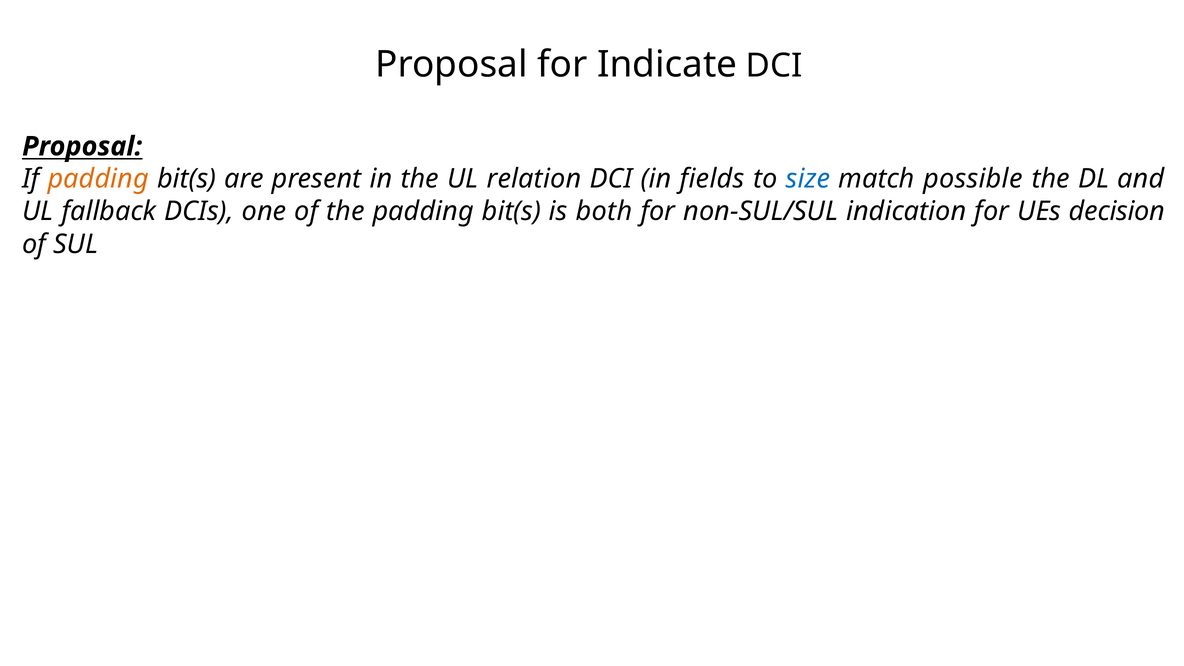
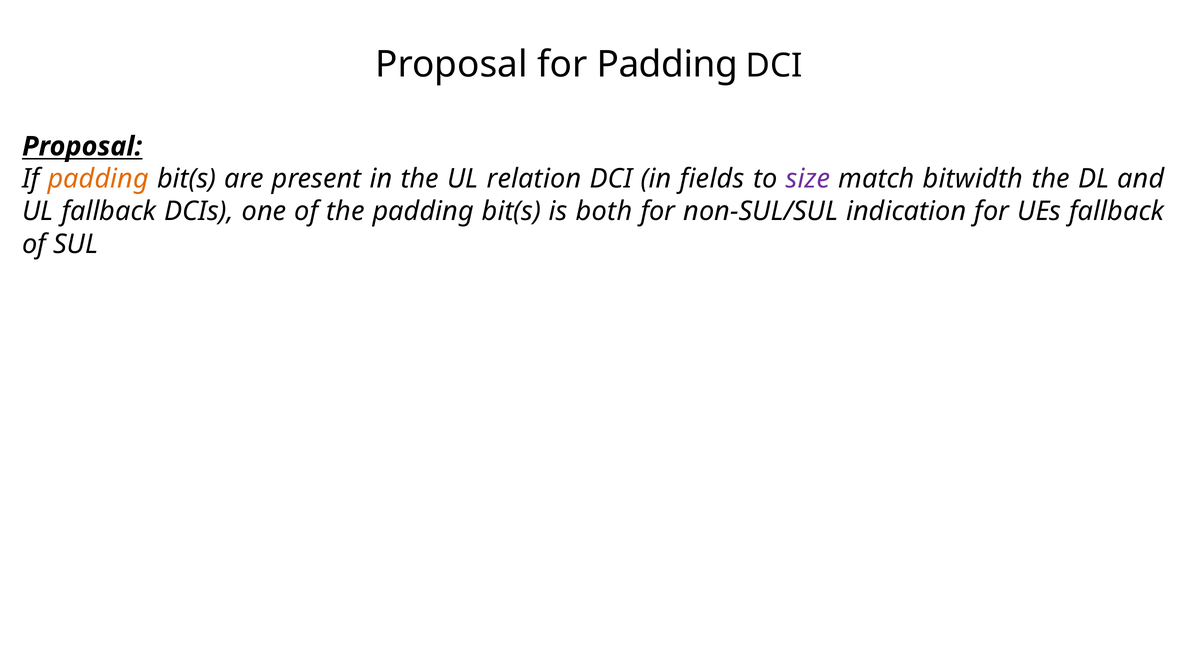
for Indicate: Indicate -> Padding
size colour: blue -> purple
possible: possible -> bitwidth
UEs decision: decision -> fallback
